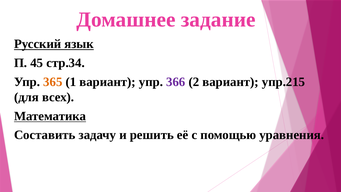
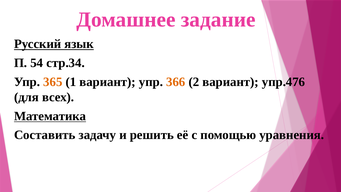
45: 45 -> 54
366 colour: purple -> orange
упр.215: упр.215 -> упр.476
